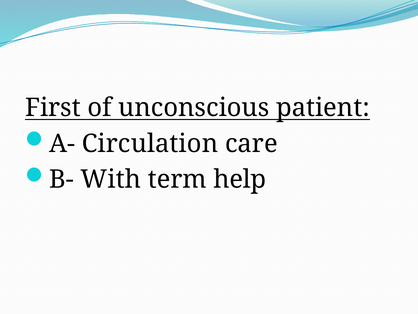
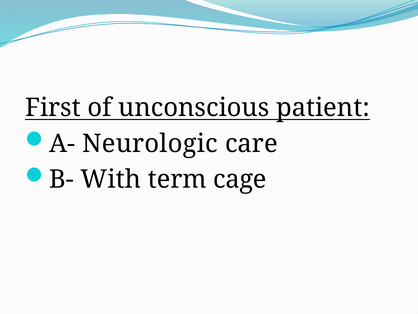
Circulation: Circulation -> Neurologic
help: help -> cage
